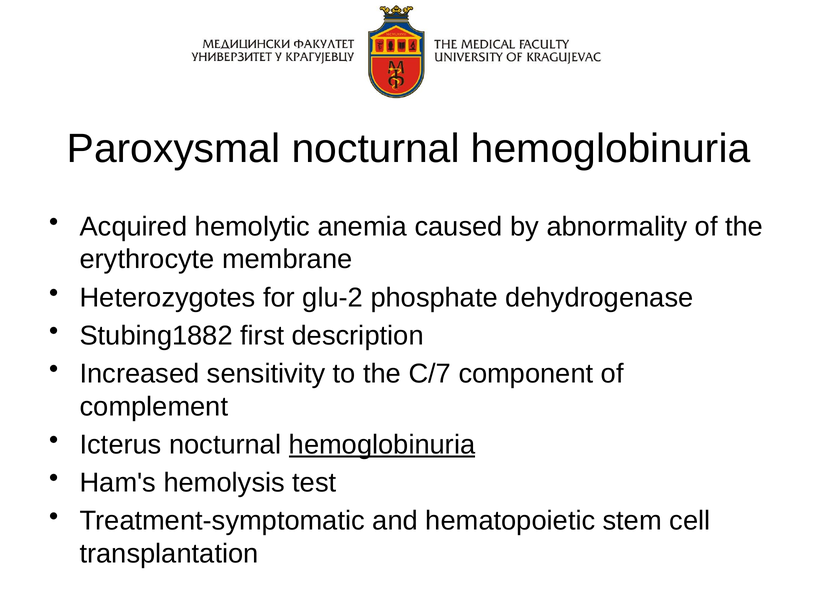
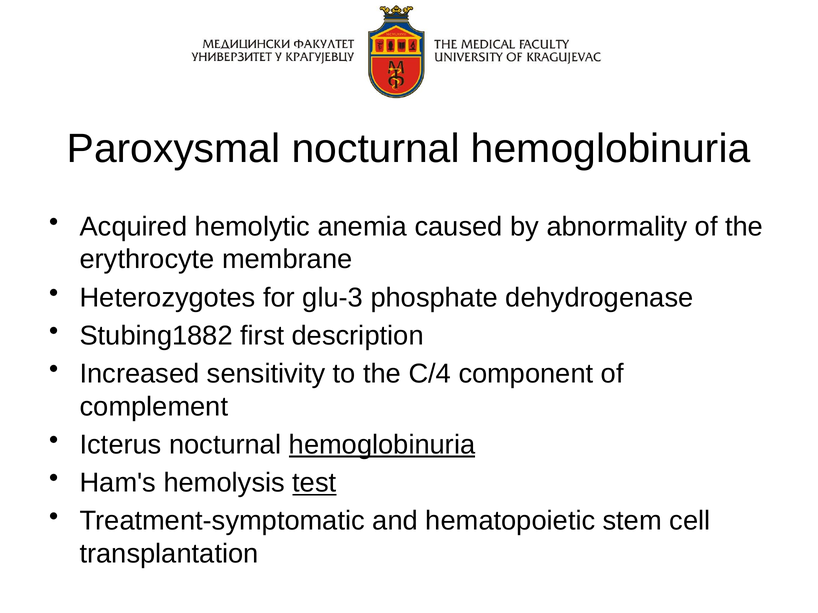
glu-2: glu-2 -> glu-3
C/7: C/7 -> C/4
test underline: none -> present
